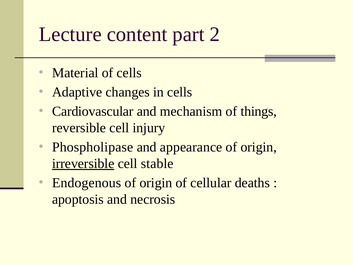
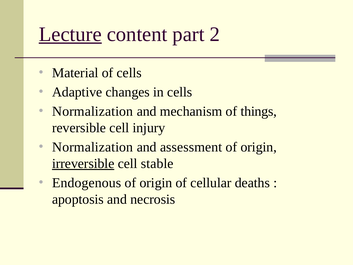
Lecture underline: none -> present
Cardiovascular at (93, 111): Cardiovascular -> Normalization
Phospholipase at (93, 147): Phospholipase -> Normalization
appearance: appearance -> assessment
